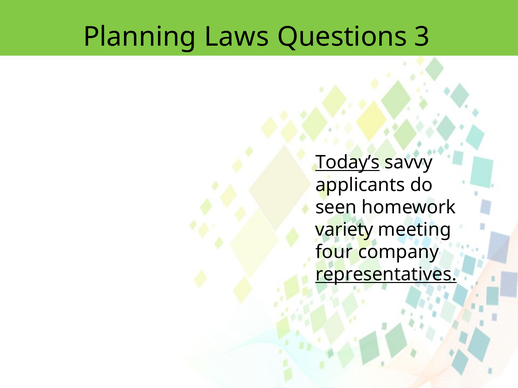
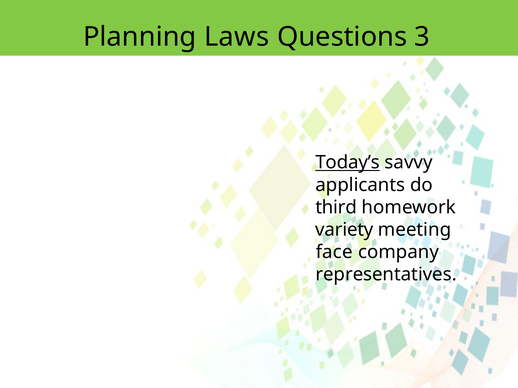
seen: seen -> third
four: four -> face
representatives underline: present -> none
